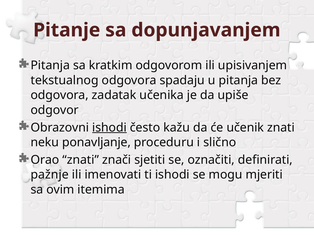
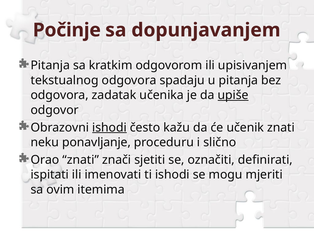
Pitanje: Pitanje -> Počinje
upiše underline: none -> present
pažnje: pažnje -> ispitati
